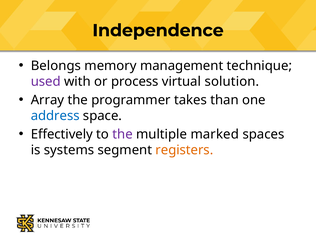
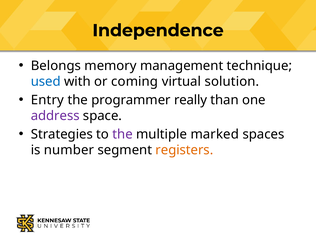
used colour: purple -> blue
process: process -> coming
Array: Array -> Entry
takes: takes -> really
address colour: blue -> purple
Effectively: Effectively -> Strategies
systems: systems -> number
